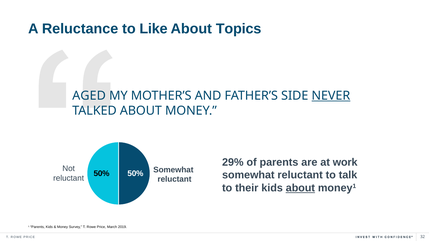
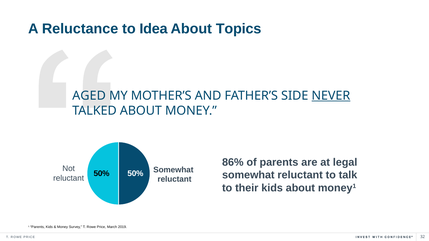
Like: Like -> Idea
29%: 29% -> 86%
work: work -> legal
about at (300, 188) underline: present -> none
